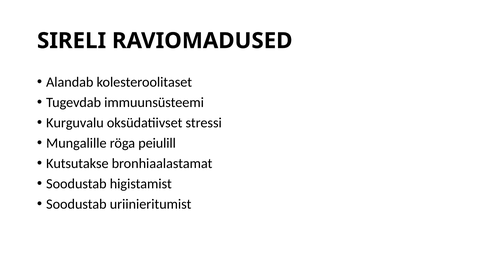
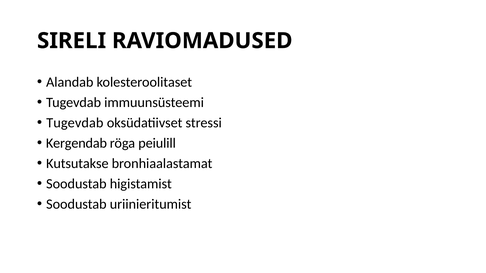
Kurguvalu at (75, 123): Kurguvalu -> Tugevdab
Mungalille: Mungalille -> Kergendab
